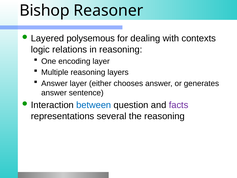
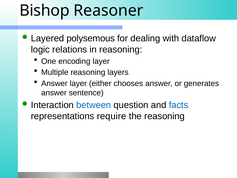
contexts: contexts -> dataflow
facts colour: purple -> blue
several: several -> require
